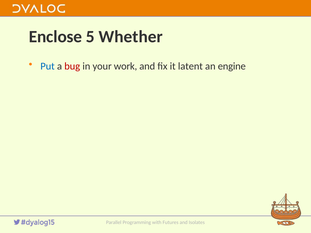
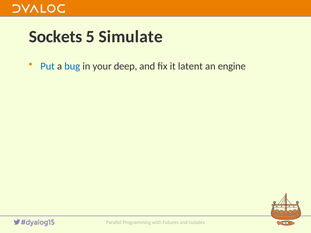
Enclose: Enclose -> Sockets
Whether: Whether -> Simulate
bug colour: red -> blue
work: work -> deep
